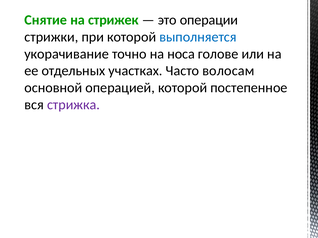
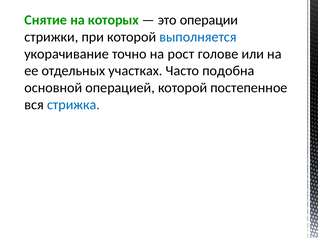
стрижек: стрижек -> которых
носа: носа -> рост
волосам: волосам -> подобна
стрижка colour: purple -> blue
